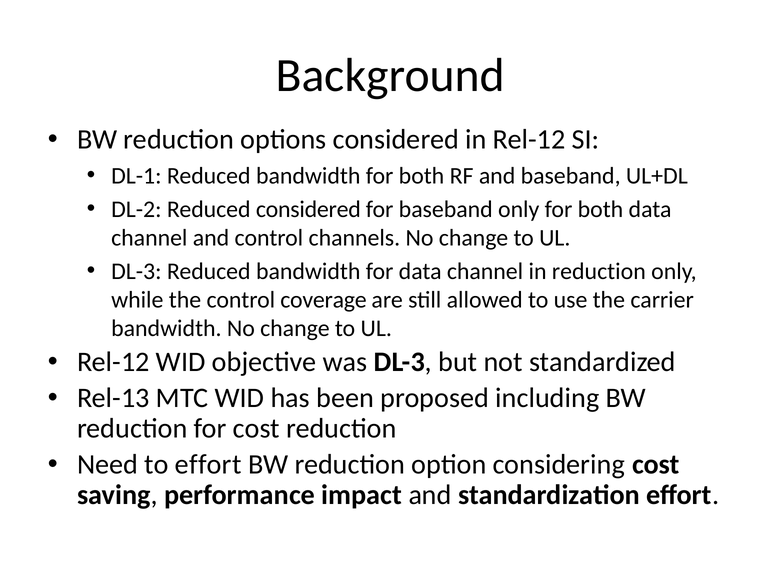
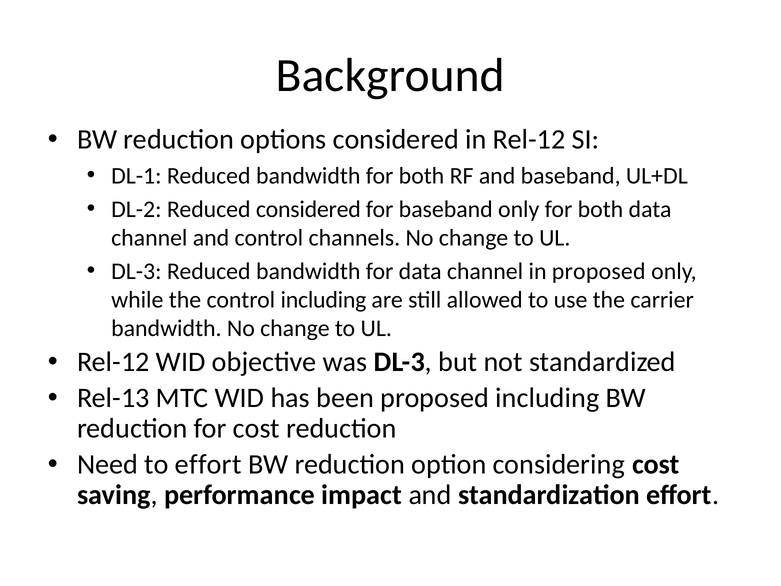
in reduction: reduction -> proposed
control coverage: coverage -> including
